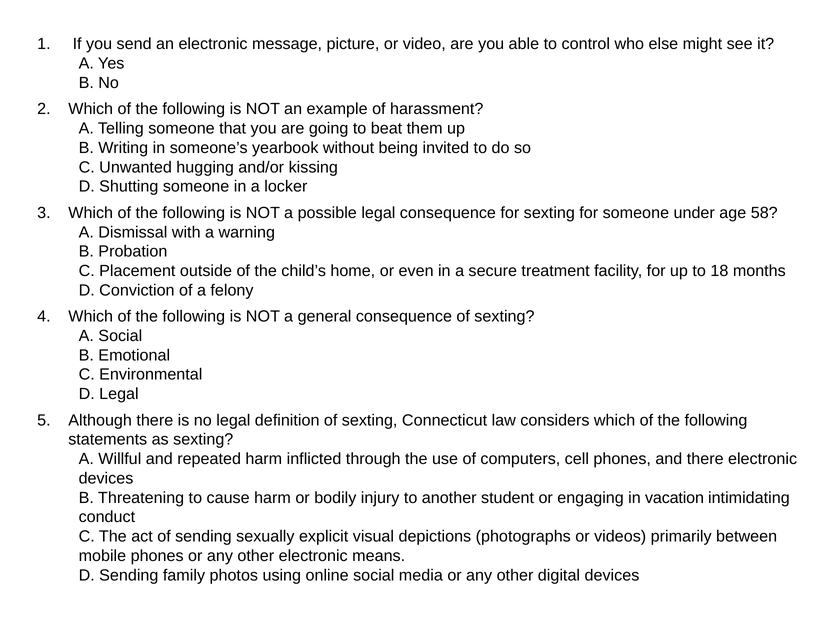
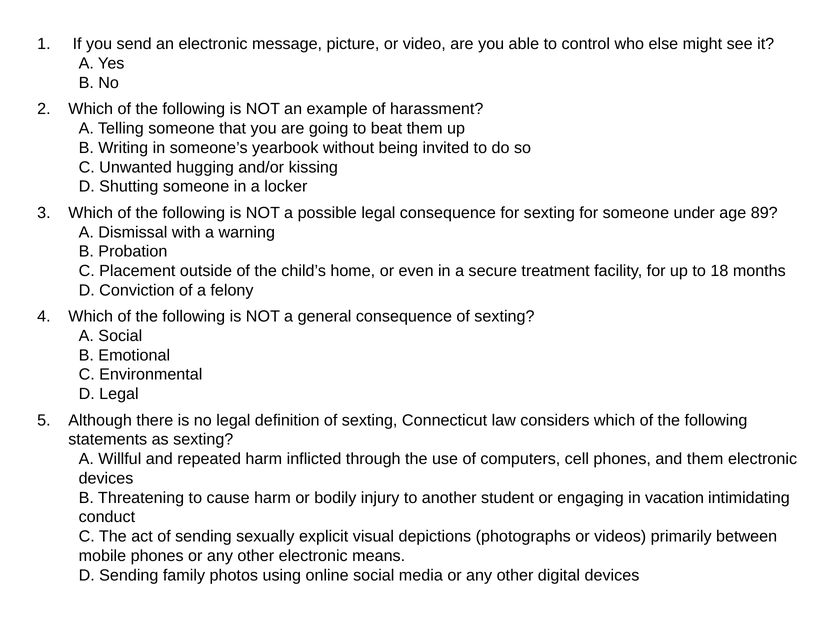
58: 58 -> 89
and there: there -> them
